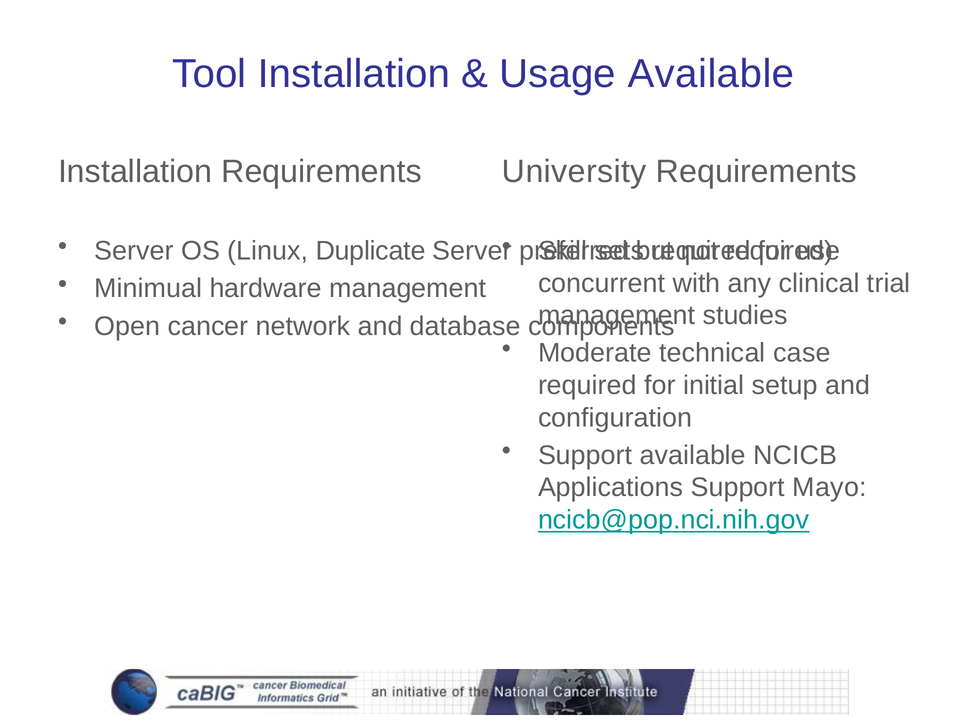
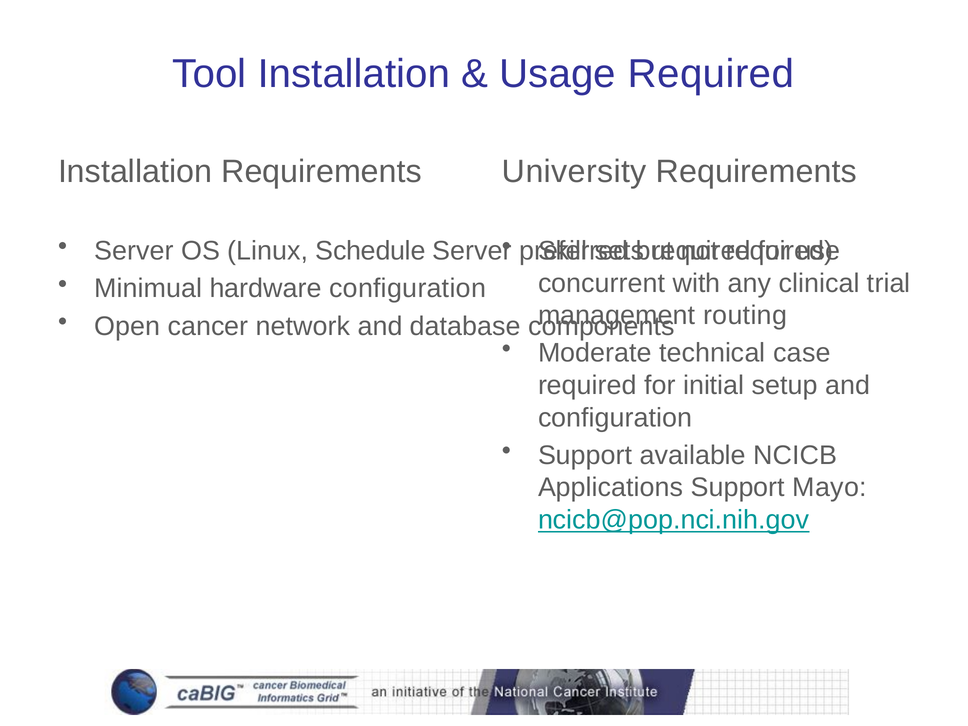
Usage Available: Available -> Required
Duplicate: Duplicate -> Schedule
hardware management: management -> configuration
studies: studies -> routing
